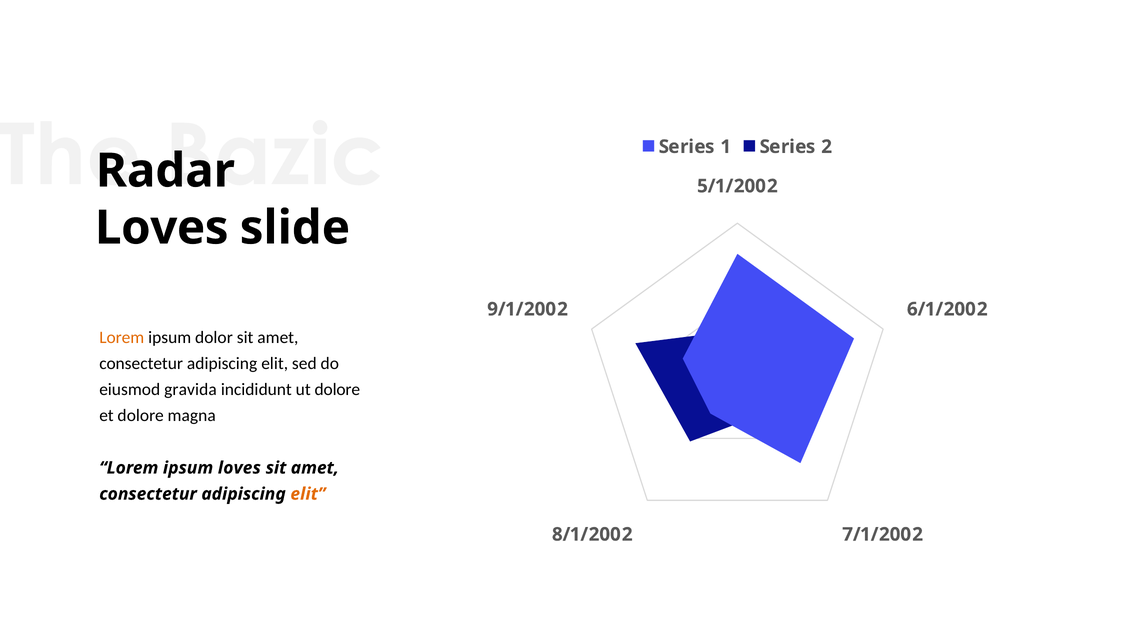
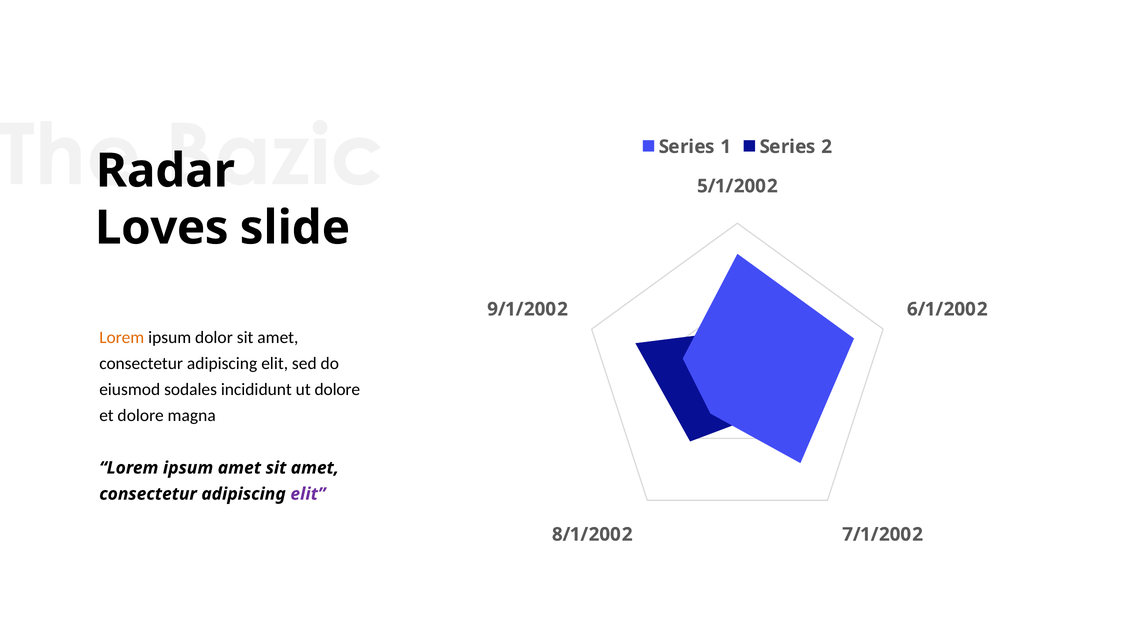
gravida: gravida -> sodales
ipsum loves: loves -> amet
elit at (308, 494) colour: orange -> purple
